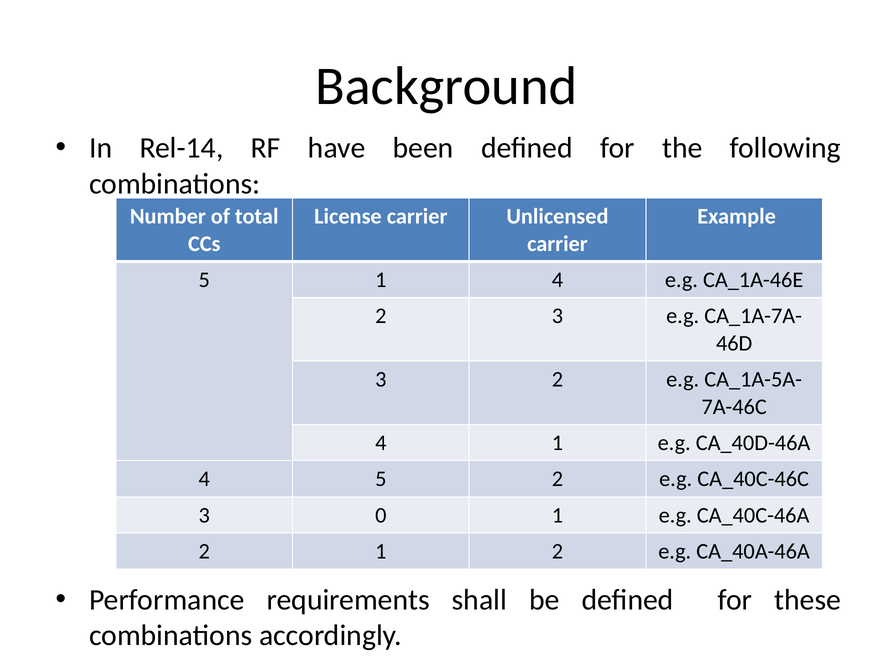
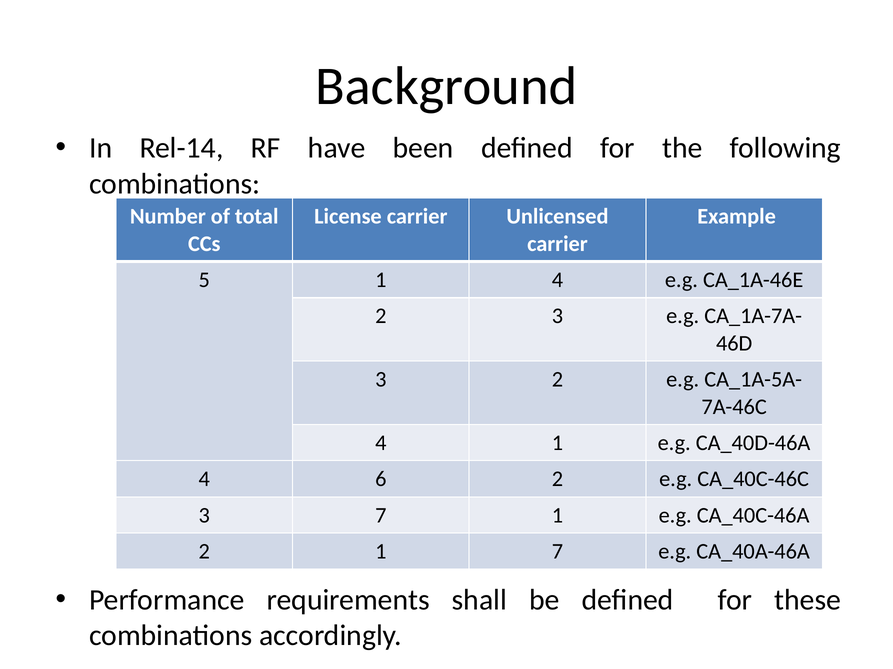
4 5: 5 -> 6
3 0: 0 -> 7
1 2: 2 -> 7
